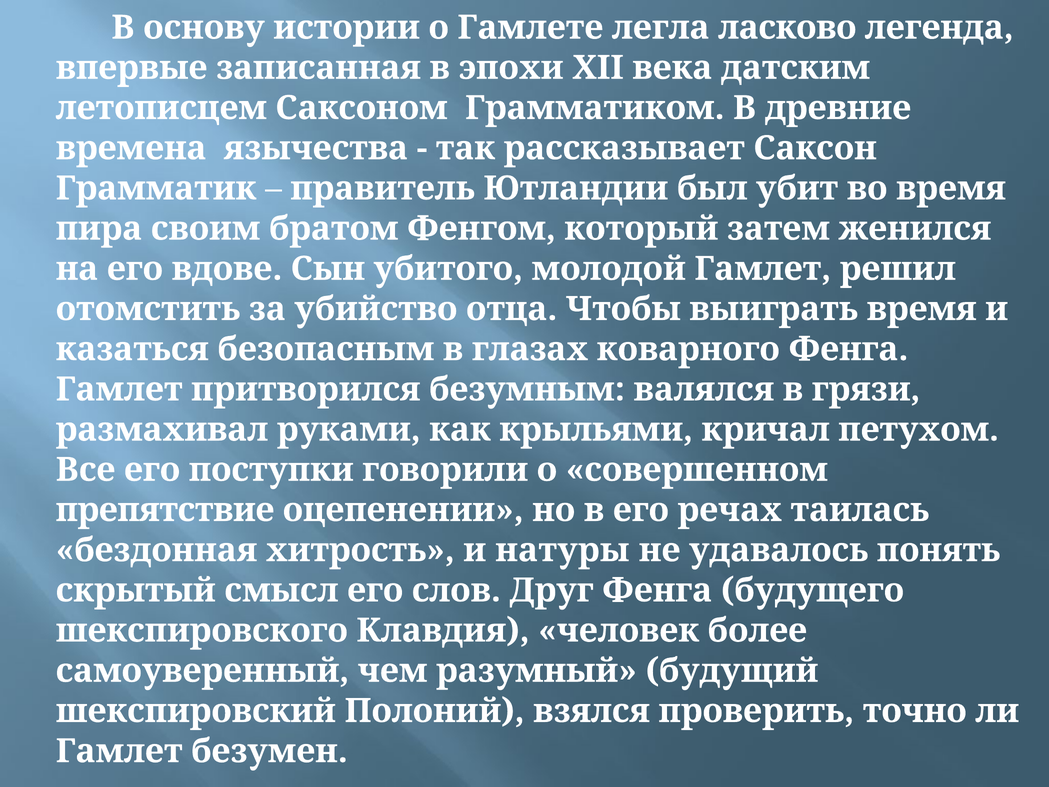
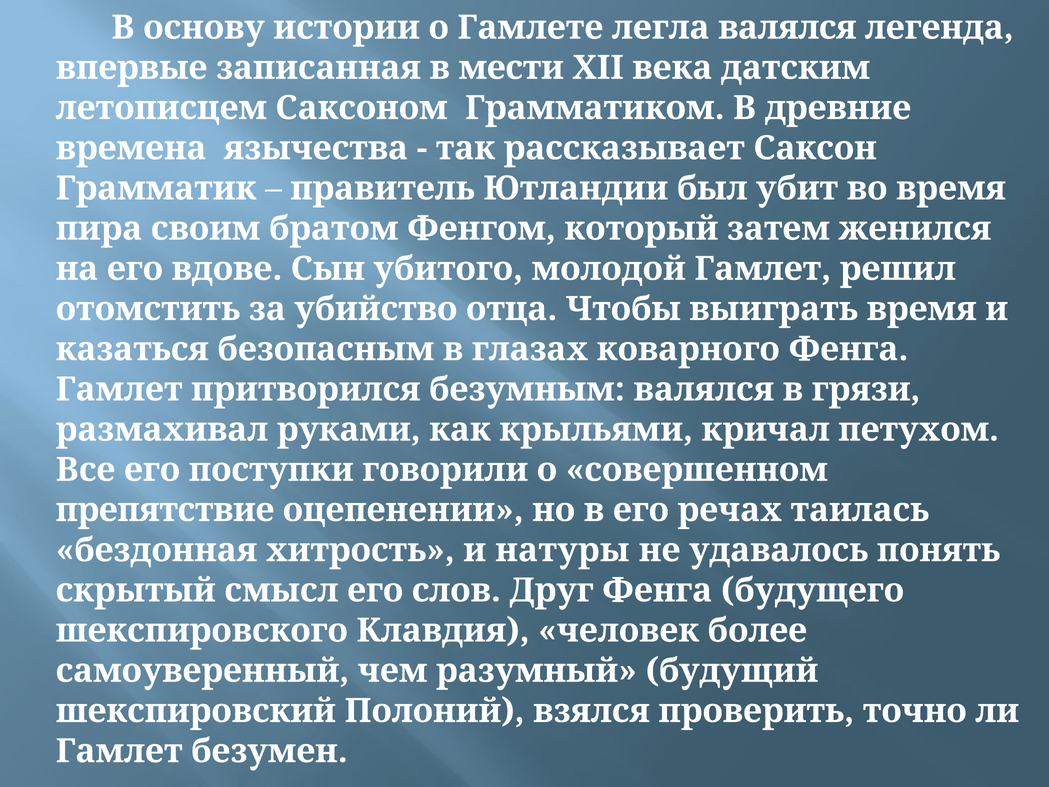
легла ласково: ласково -> валялся
эпохи: эпохи -> мести
